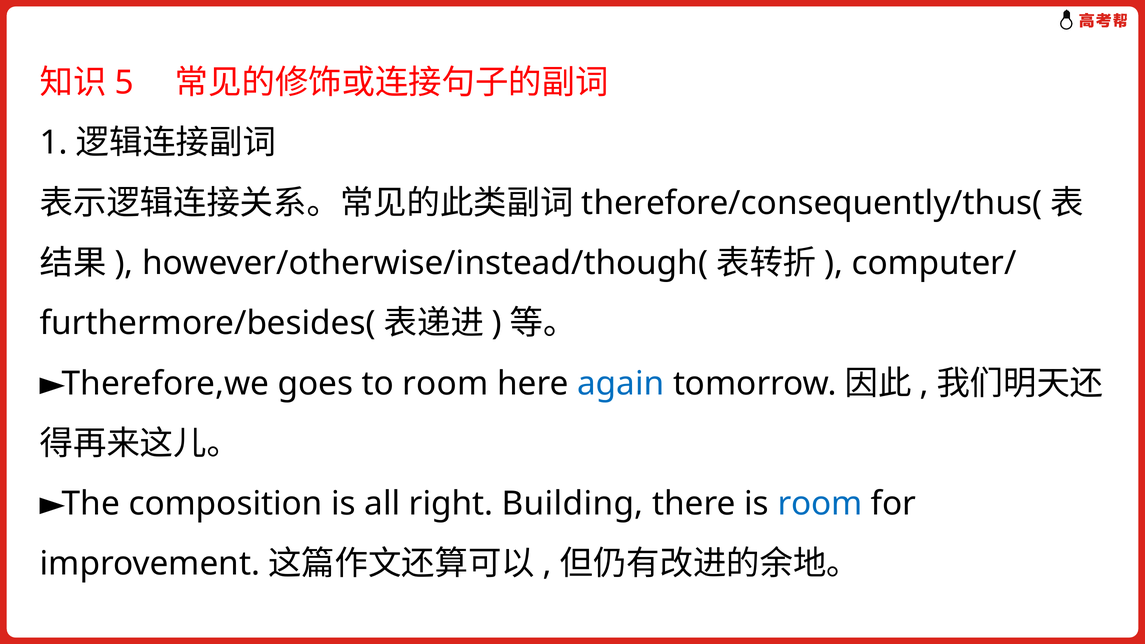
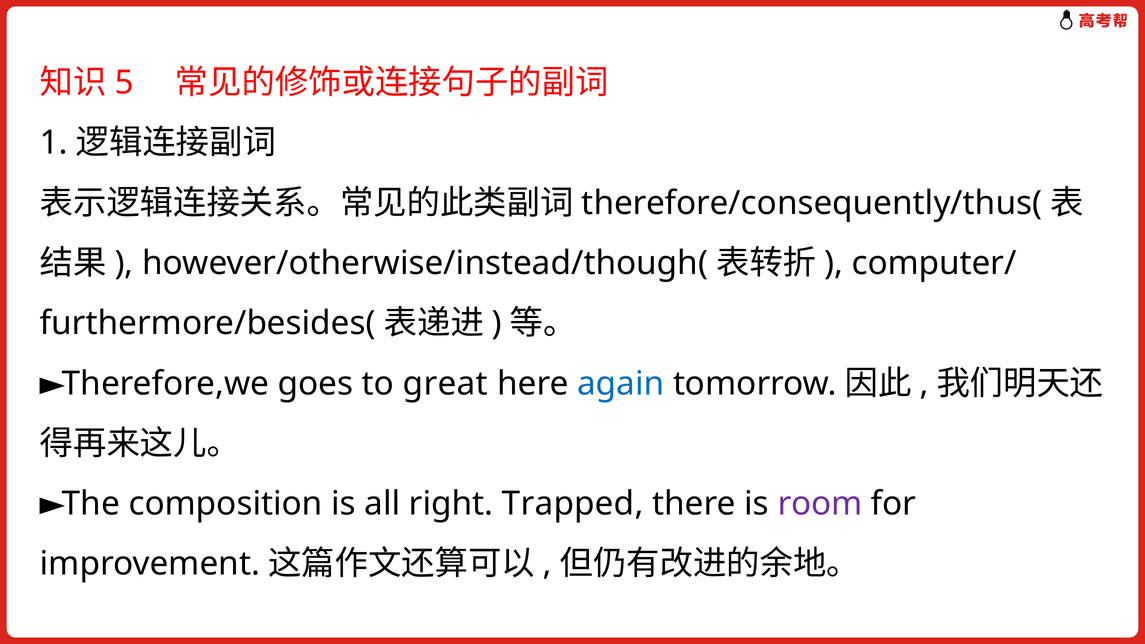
to room: room -> great
Building: Building -> Trapped
room at (820, 504) colour: blue -> purple
